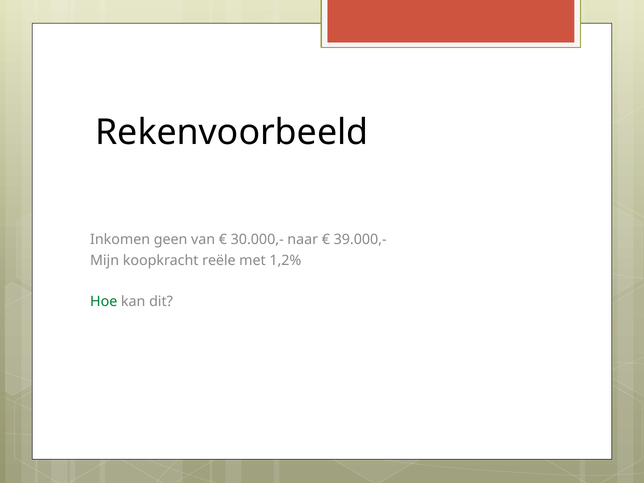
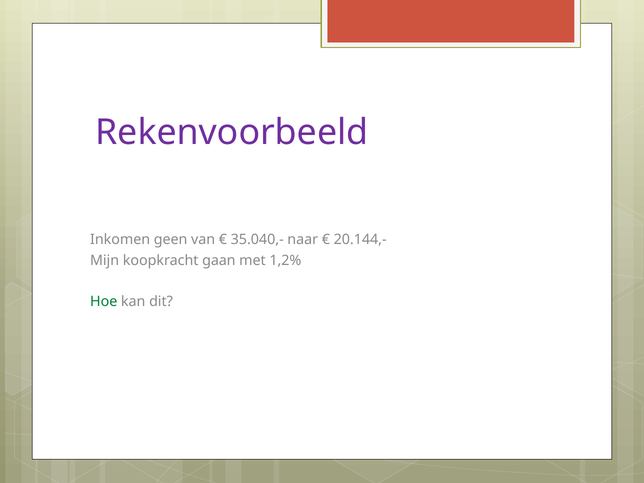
Rekenvoorbeeld colour: black -> purple
30.000,-: 30.000,- -> 35.040,-
39.000,-: 39.000,- -> 20.144,-
reële: reële -> gaan
